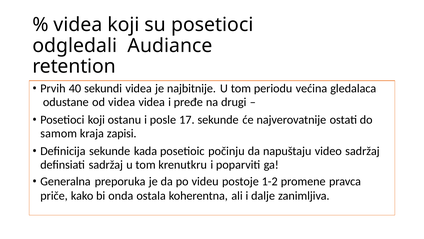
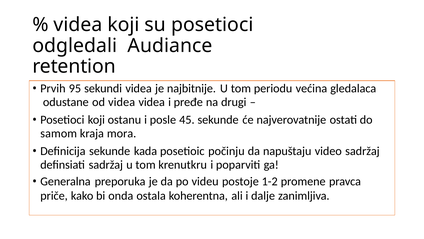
40: 40 -> 95
17: 17 -> 45
zapisi: zapisi -> mora
